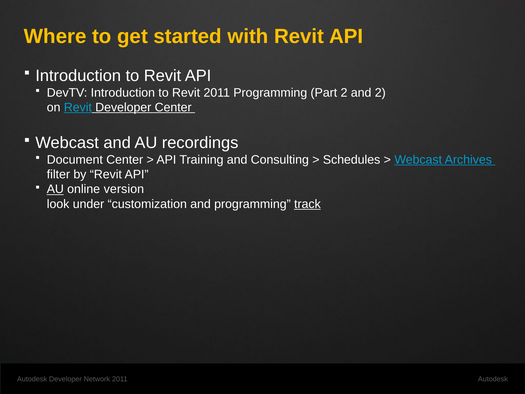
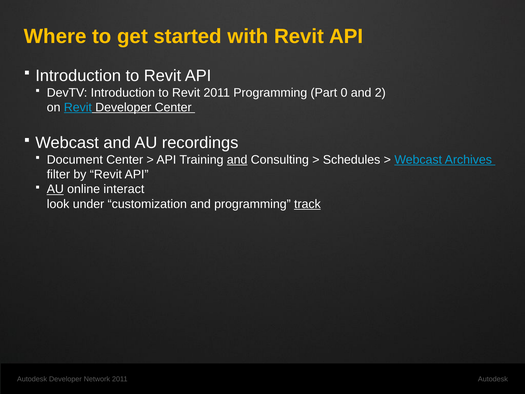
Part 2: 2 -> 0
and at (237, 160) underline: none -> present
version: version -> interact
